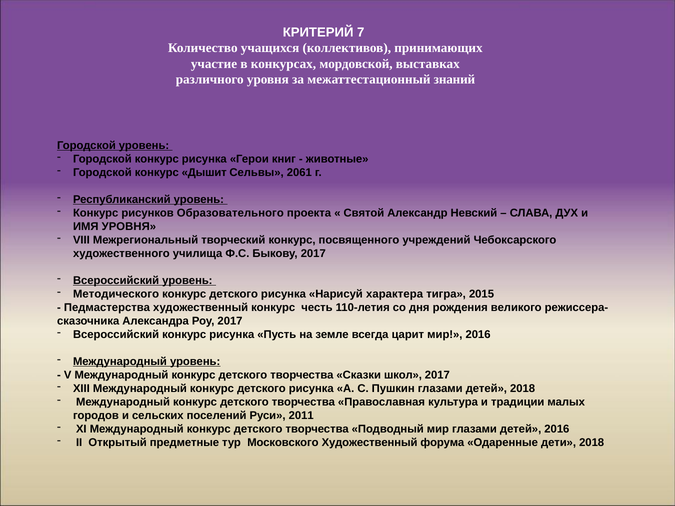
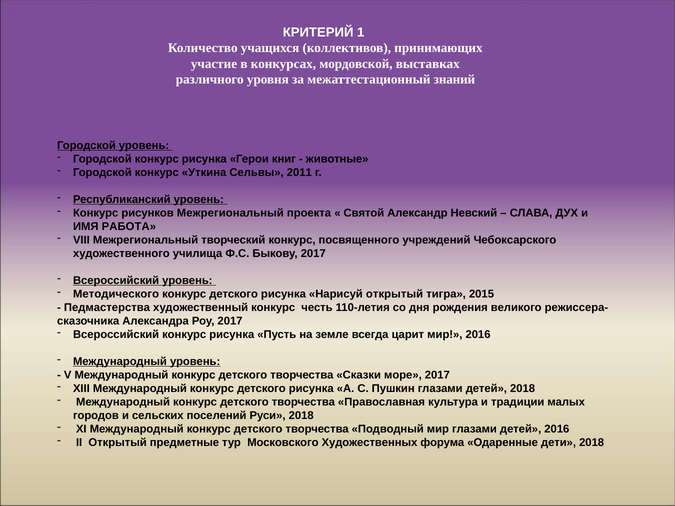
7: 7 -> 1
Дышит: Дышит -> Уткина
2061: 2061 -> 2011
рисунков Образовательного: Образовательного -> Межрегиональный
ИМЯ УРОВНЯ: УРОВНЯ -> РАБОТА
Нарисуй характера: характера -> открытый
школ: школ -> море
Руси 2011: 2011 -> 2018
Московского Художественный: Художественный -> Художественных
